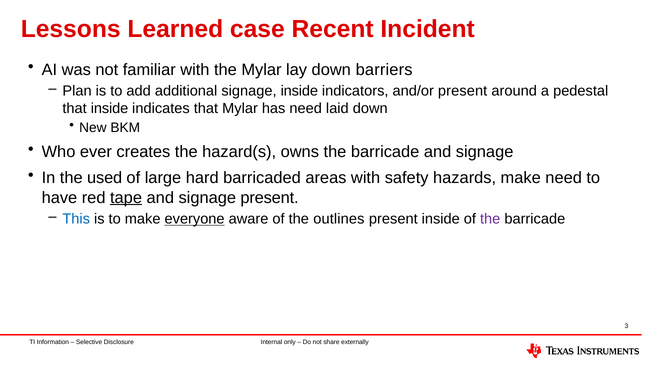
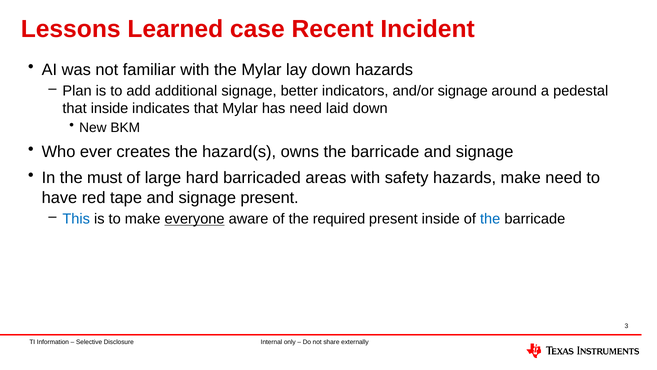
down barriers: barriers -> hazards
signage inside: inside -> better
and/or present: present -> signage
used: used -> must
tape underline: present -> none
outlines: outlines -> required
the at (490, 219) colour: purple -> blue
